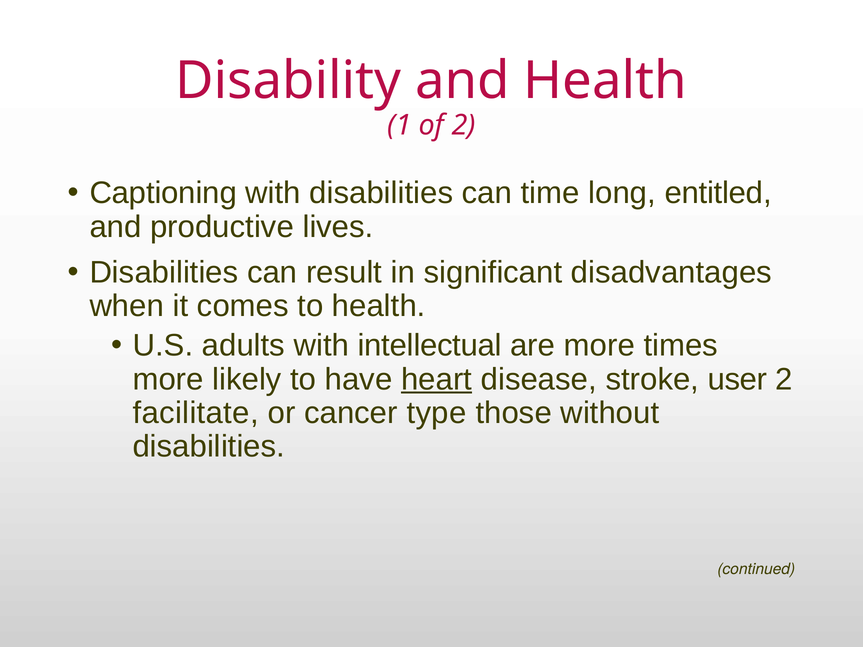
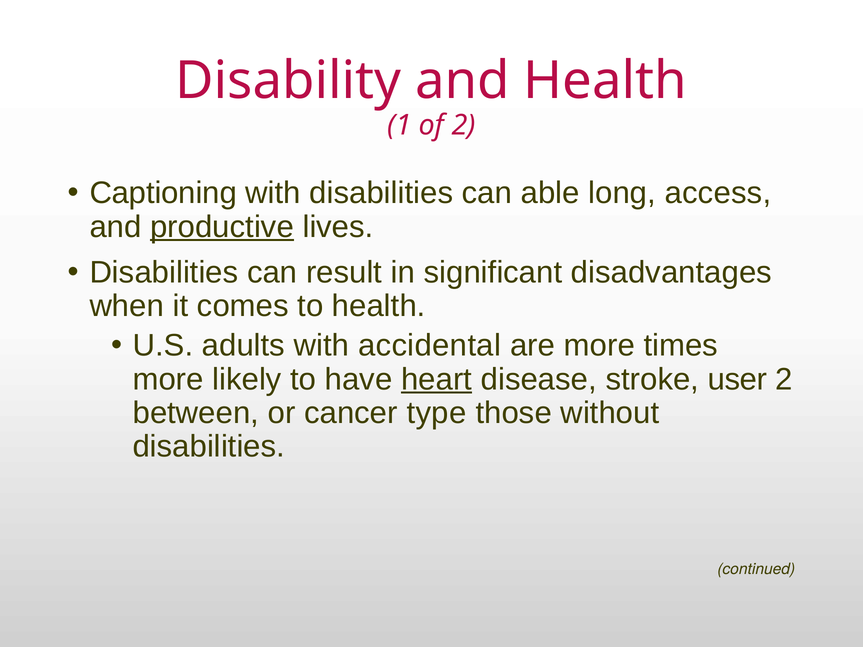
time: time -> able
entitled: entitled -> access
productive underline: none -> present
intellectual: intellectual -> accidental
facilitate: facilitate -> between
